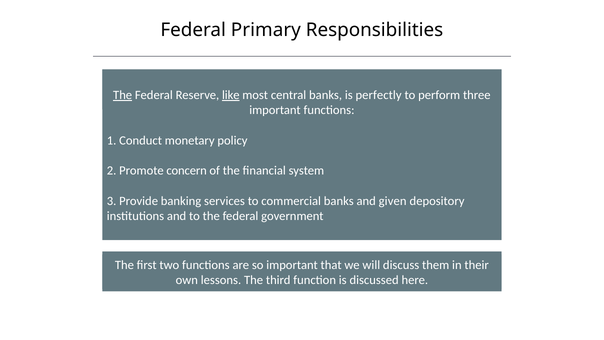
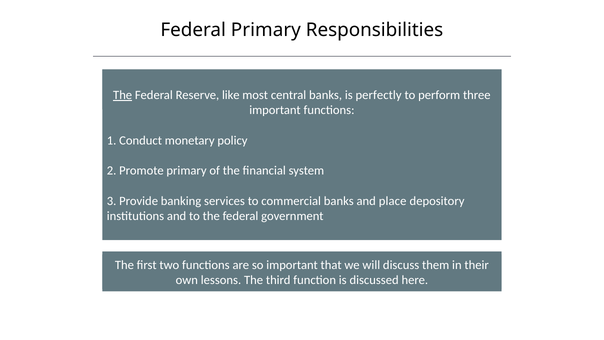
like underline: present -> none
Promote concern: concern -> primary
given: given -> place
